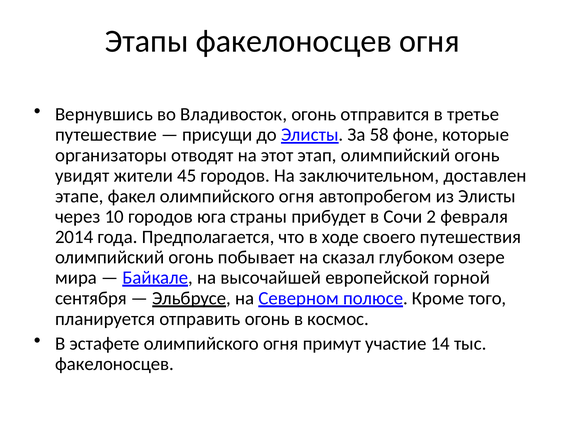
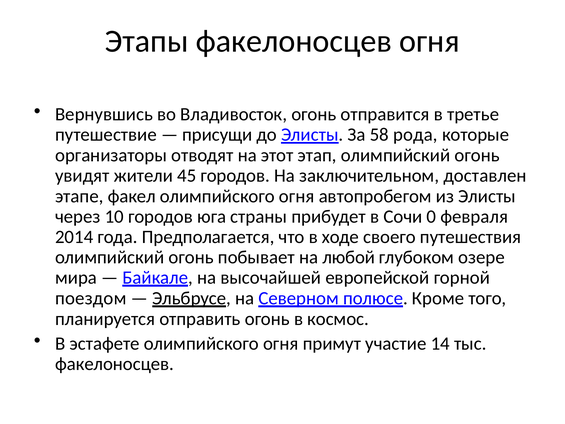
фоне: фоне -> рода
2: 2 -> 0
сказал: сказал -> любой
сентября: сентября -> поездом
